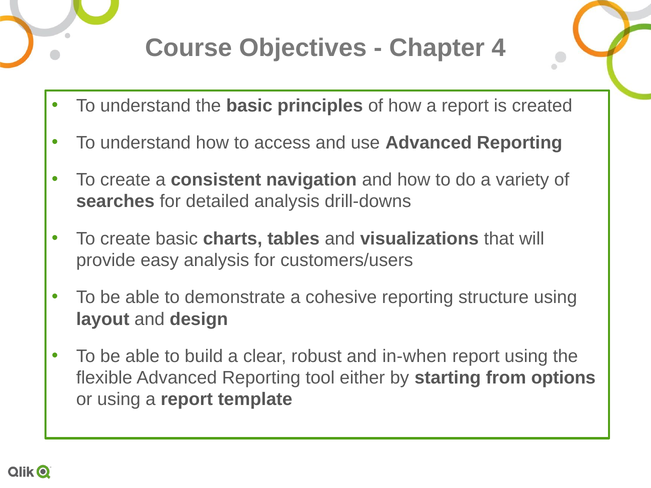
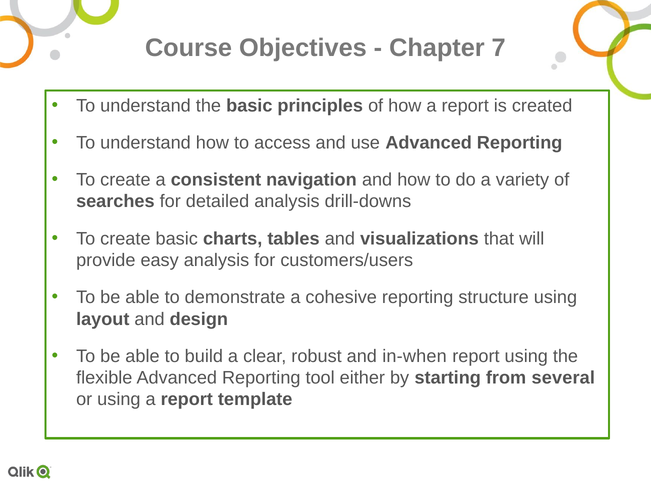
4: 4 -> 7
options: options -> several
